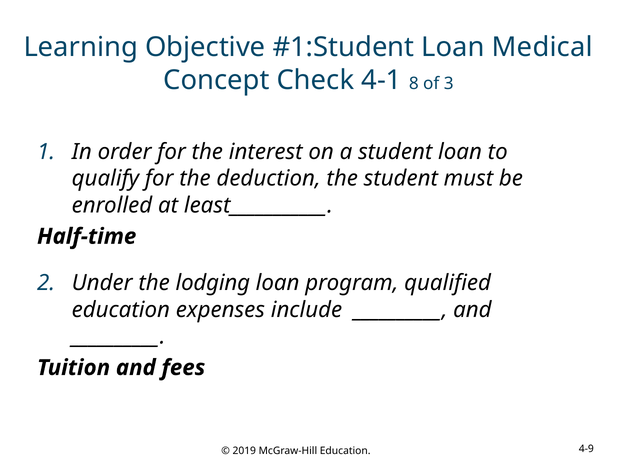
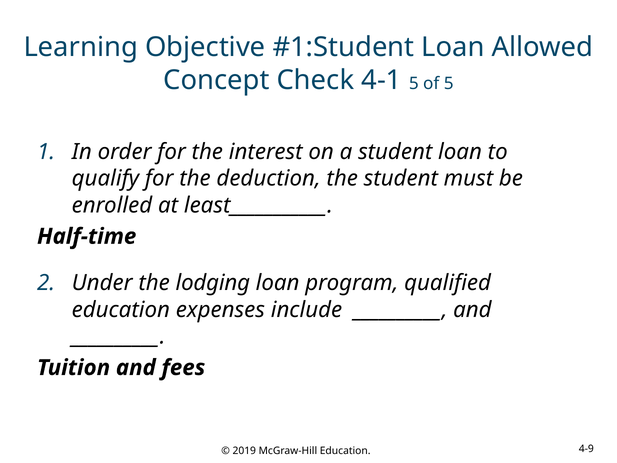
Medical: Medical -> Allowed
4-1 8: 8 -> 5
of 3: 3 -> 5
